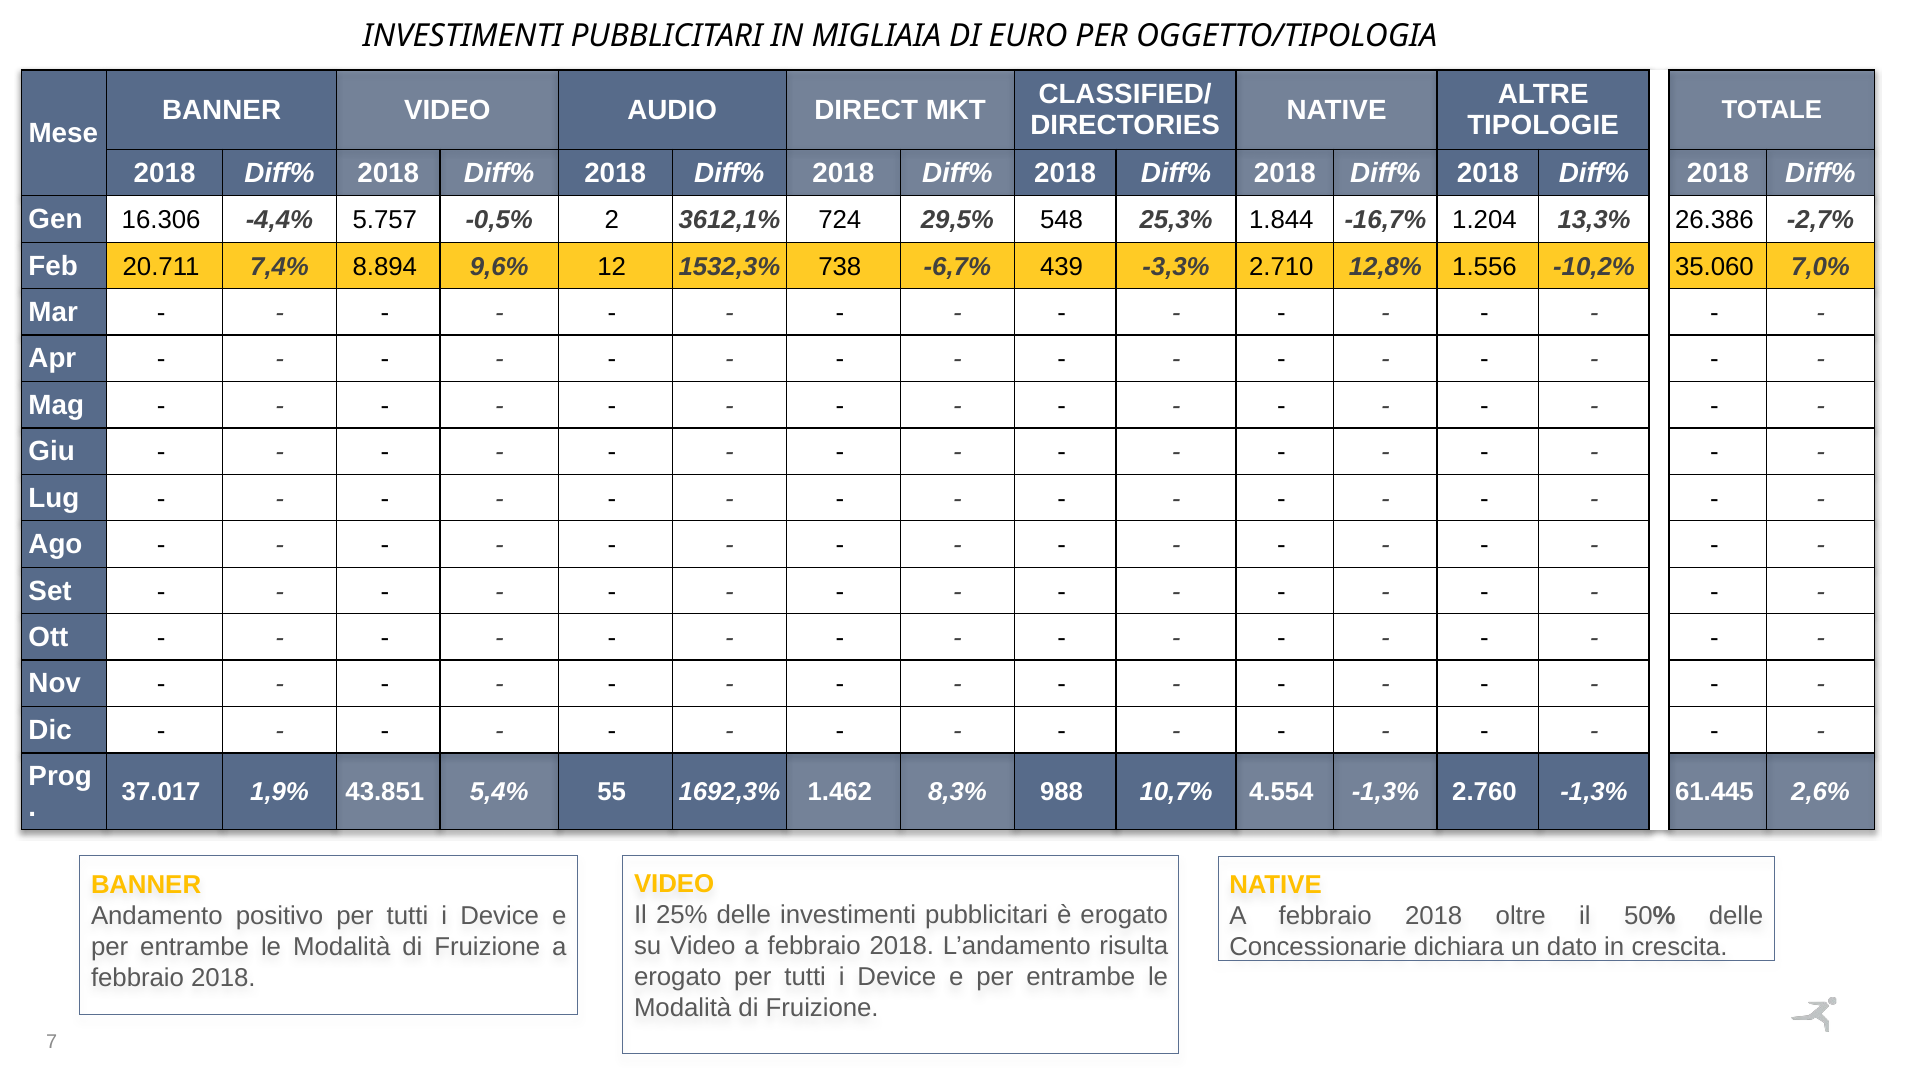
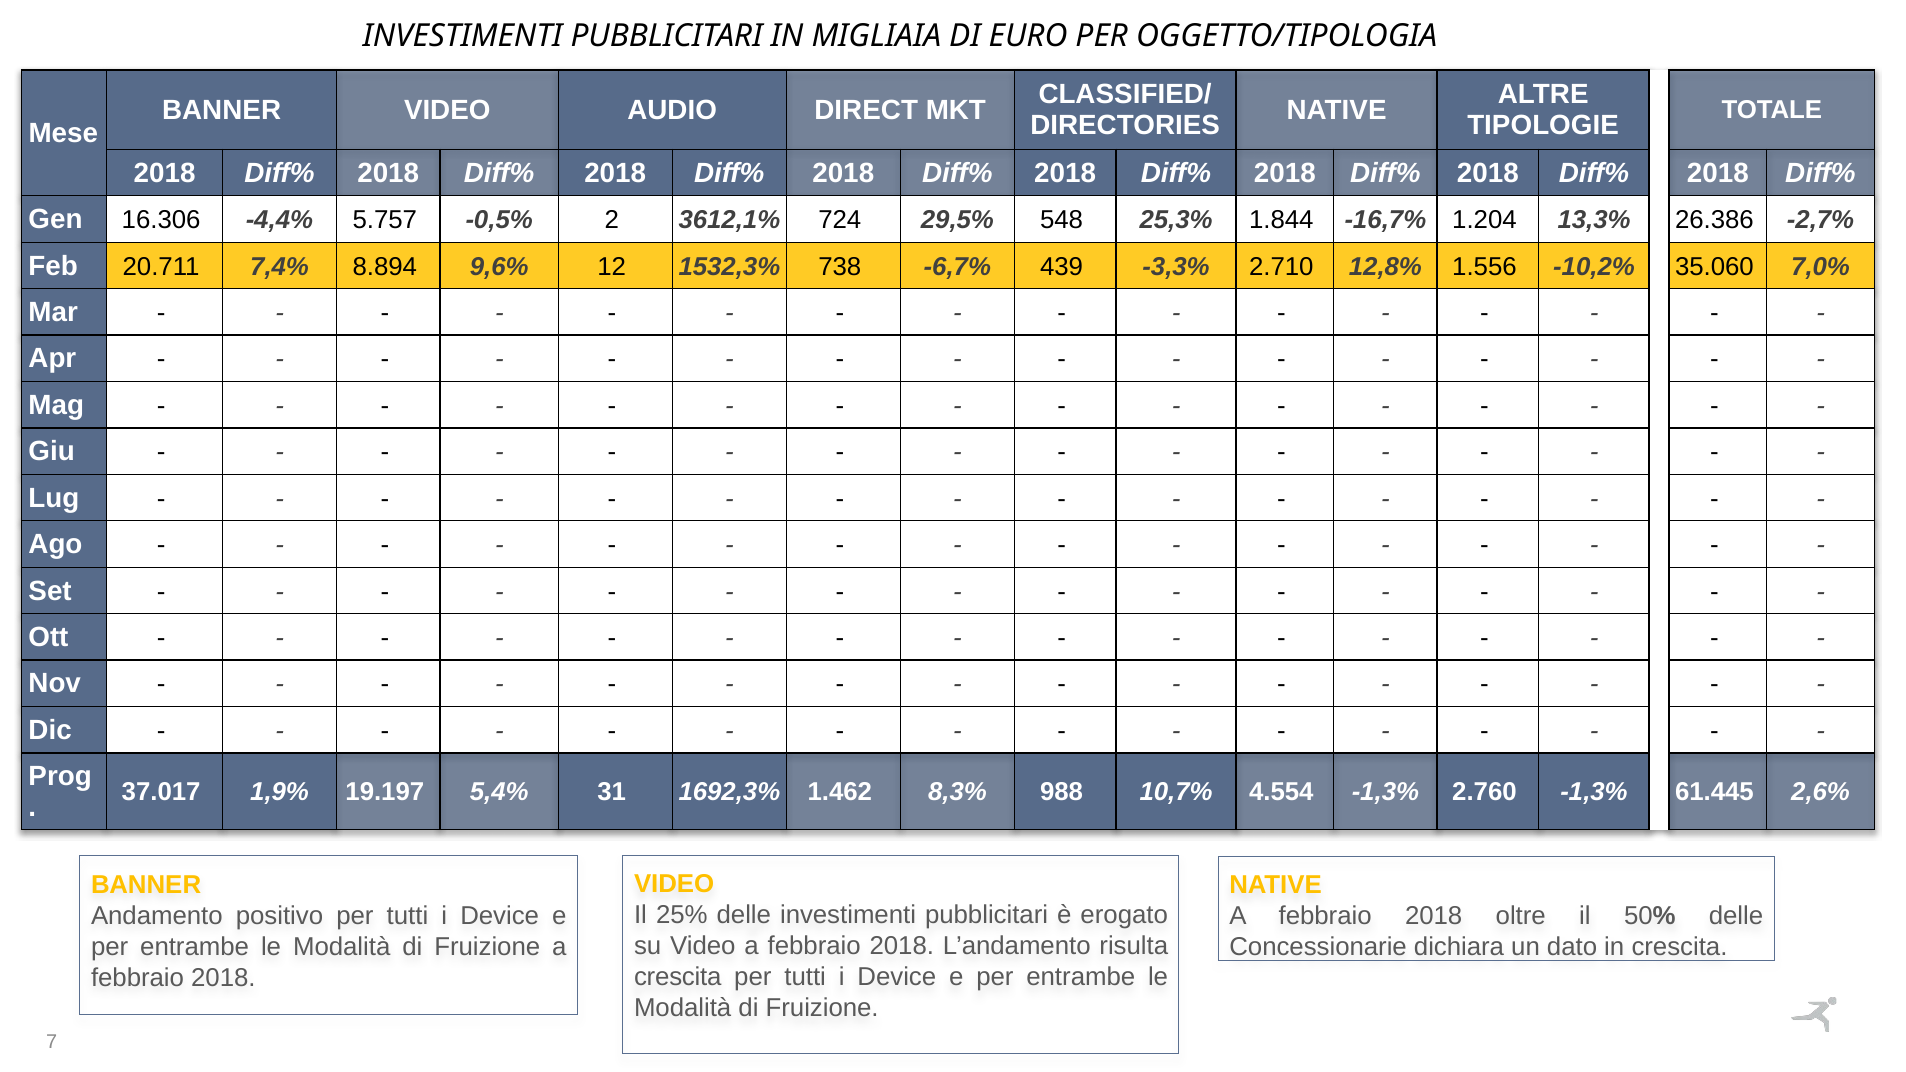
43.851: 43.851 -> 19.197
55: 55 -> 31
erogato at (678, 978): erogato -> crescita
